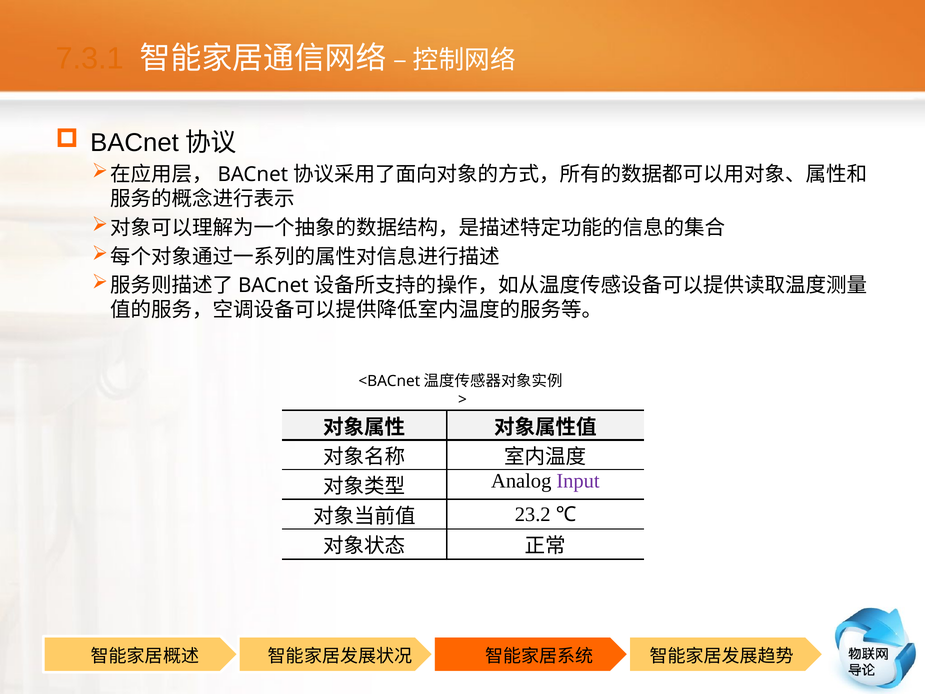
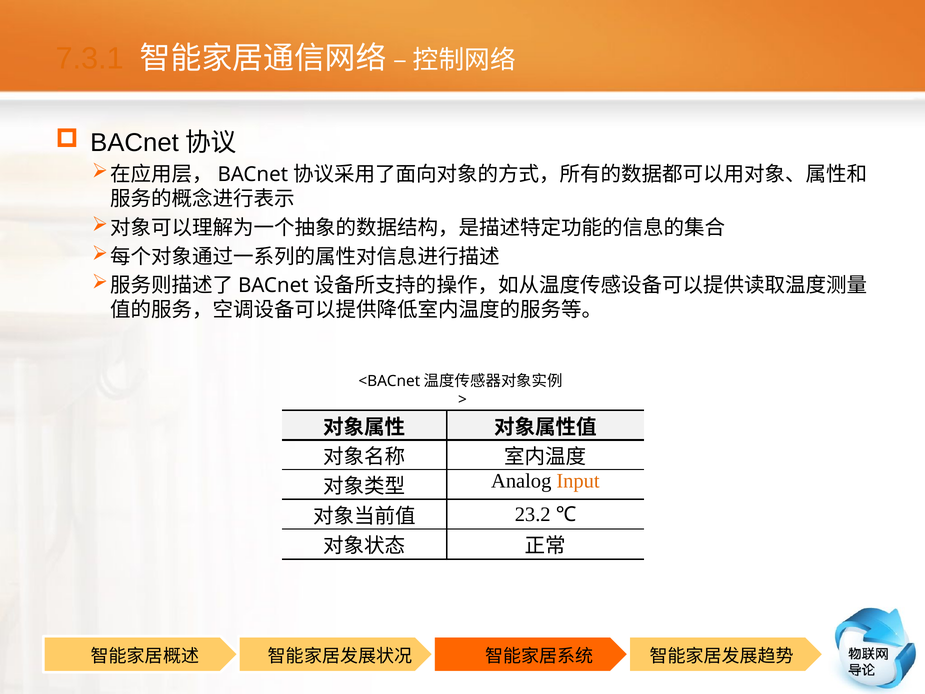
Input colour: purple -> orange
